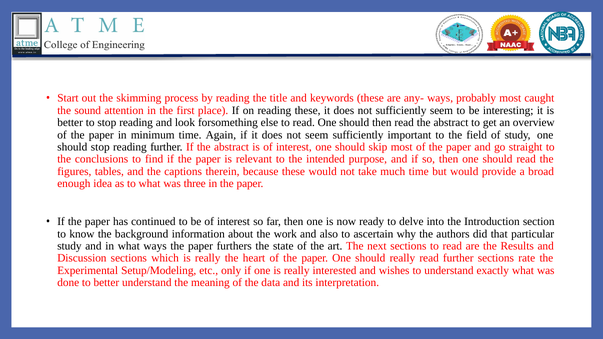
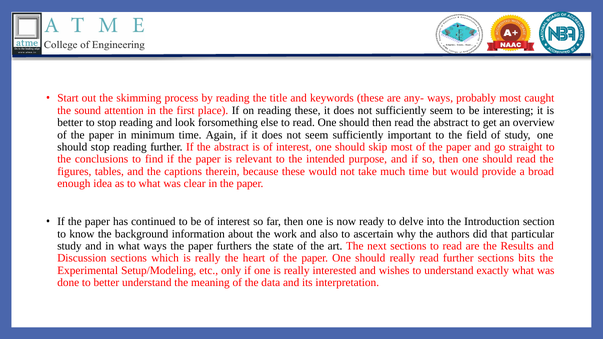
three: three -> clear
rate: rate -> bits
